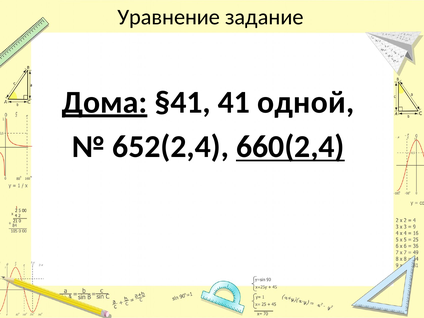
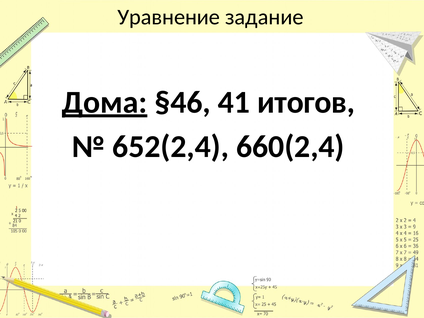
§41: §41 -> §46
одной: одной -> итогов
660(2,4 underline: present -> none
